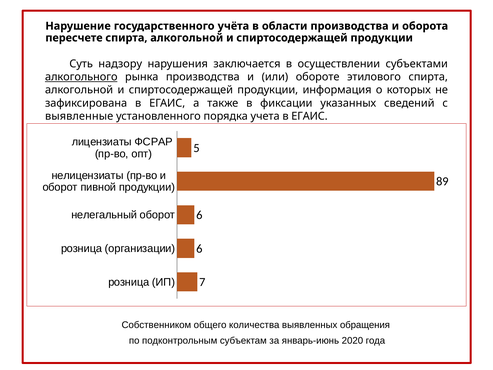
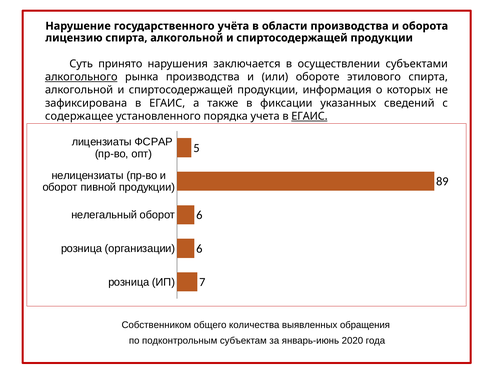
пересчете: пересчете -> лицензию
надзору: надзору -> принято
выявленные: выявленные -> содержащее
ЕГАИС at (309, 116) underline: none -> present
